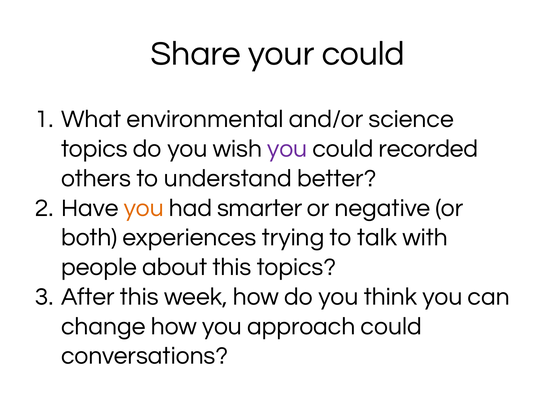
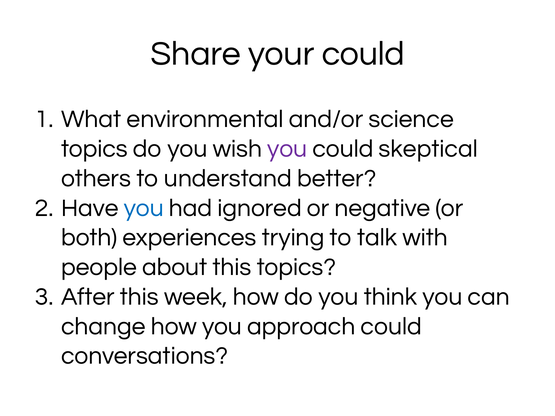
recorded: recorded -> skeptical
you at (144, 208) colour: orange -> blue
smarter: smarter -> ignored
